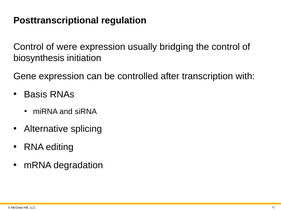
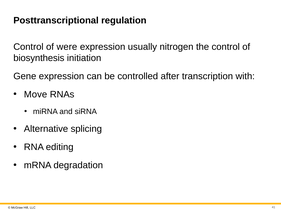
bridging: bridging -> nitrogen
Basis: Basis -> Move
